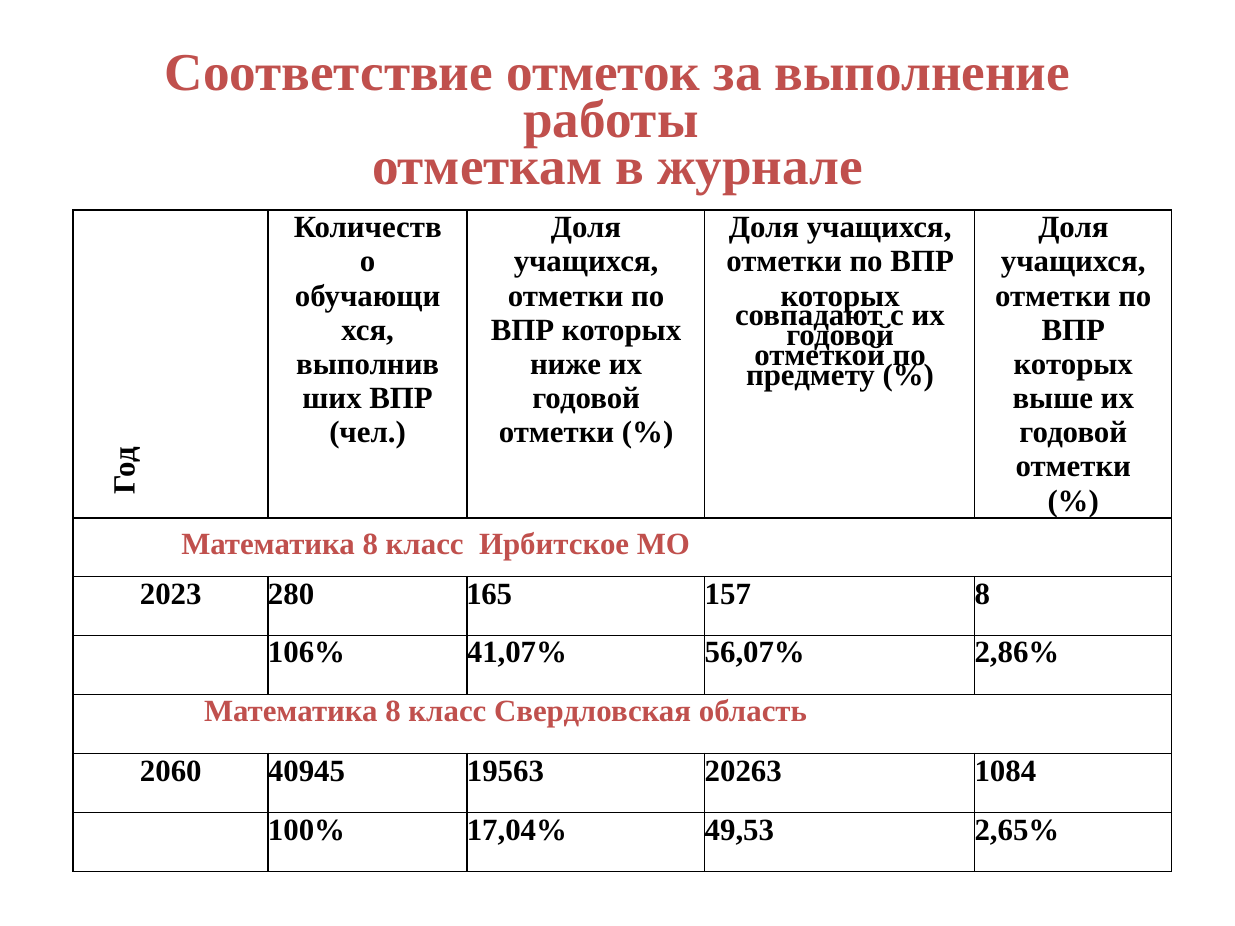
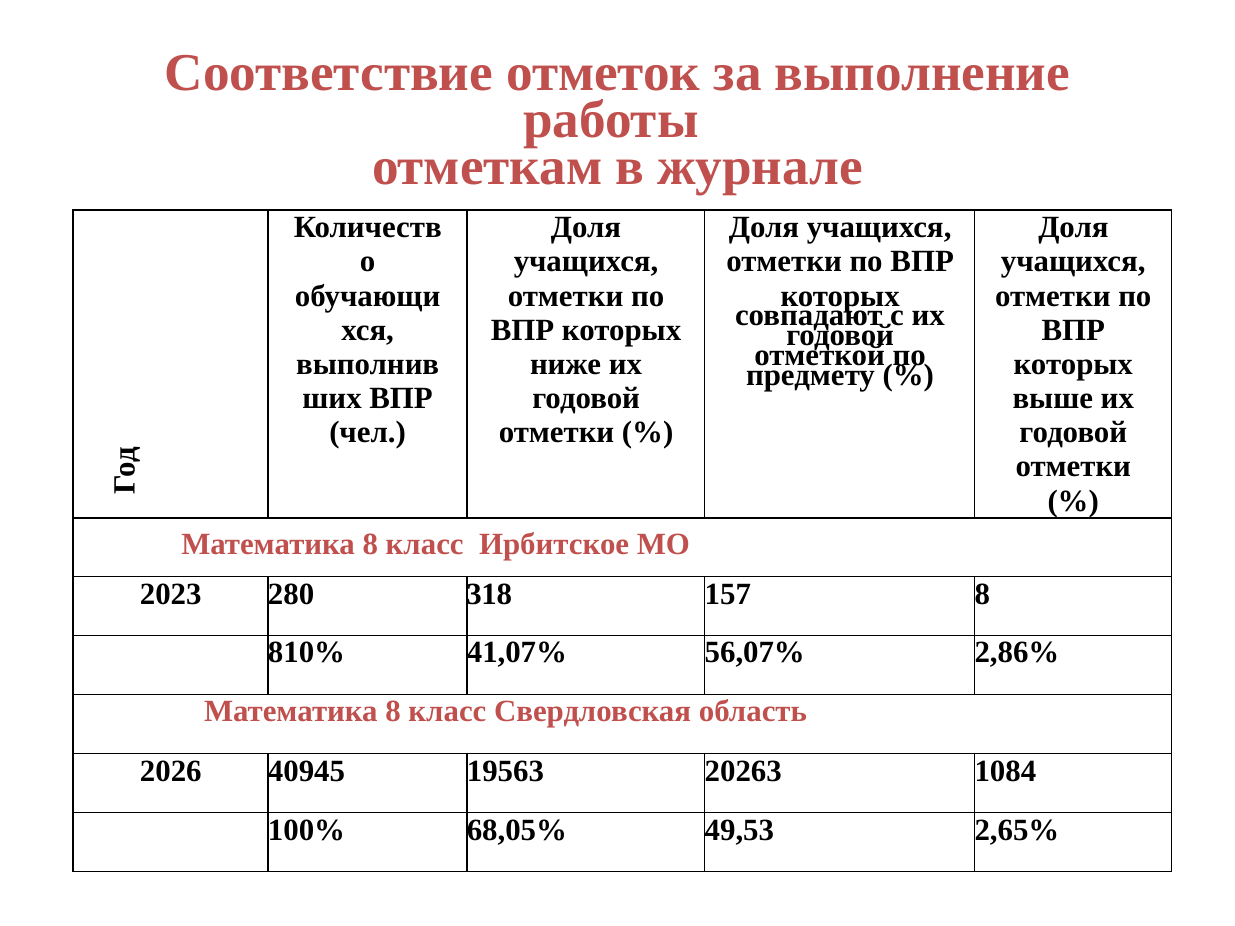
165: 165 -> 318
106%: 106% -> 810%
2060: 2060 -> 2026
17,04%: 17,04% -> 68,05%
